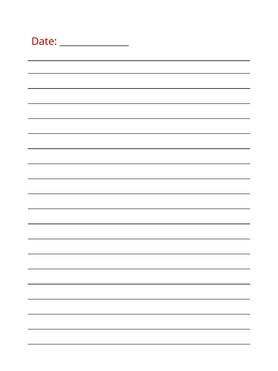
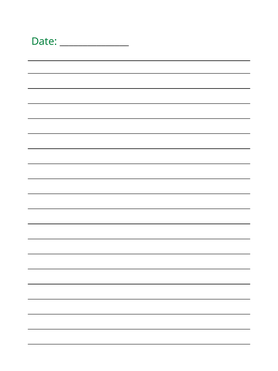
Date colour: red -> green
